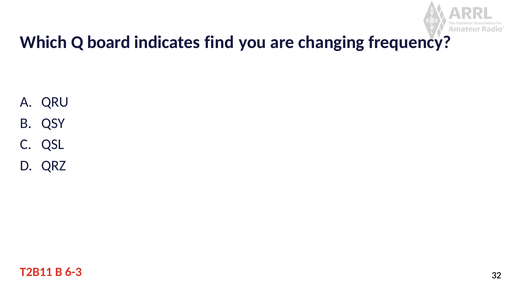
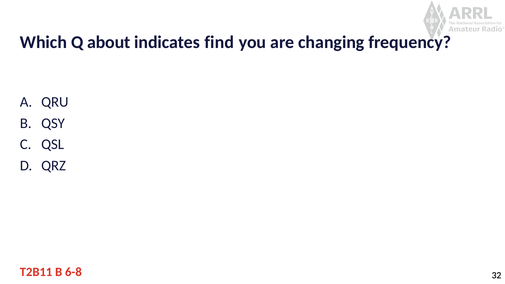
board: board -> about
6-3: 6-3 -> 6-8
